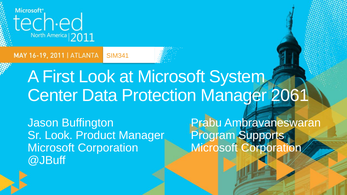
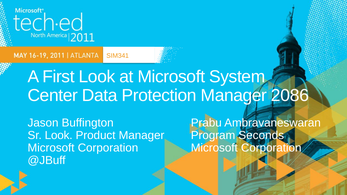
2061: 2061 -> 2086
Supports: Supports -> Seconds
